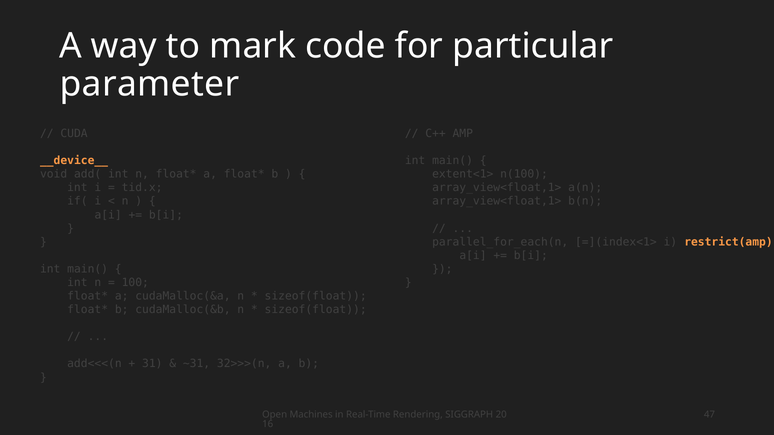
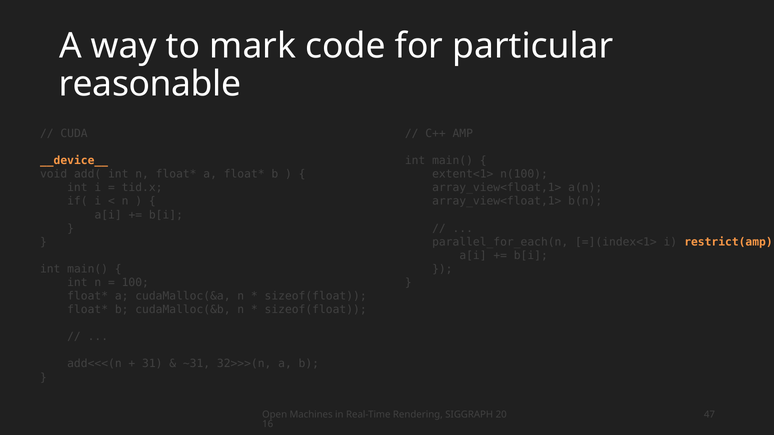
parameter: parameter -> reasonable
